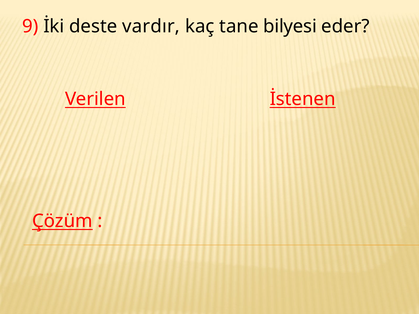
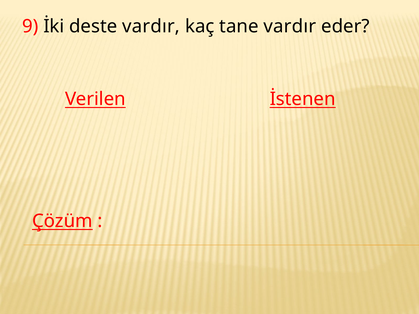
tane bilyesi: bilyesi -> vardır
